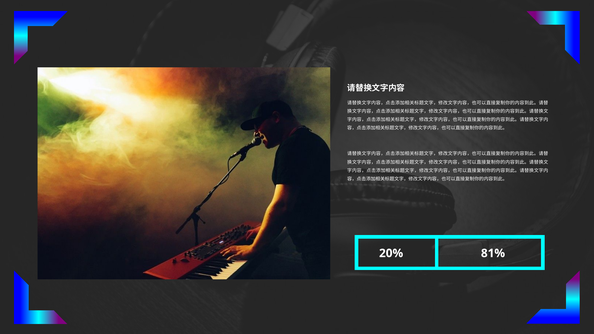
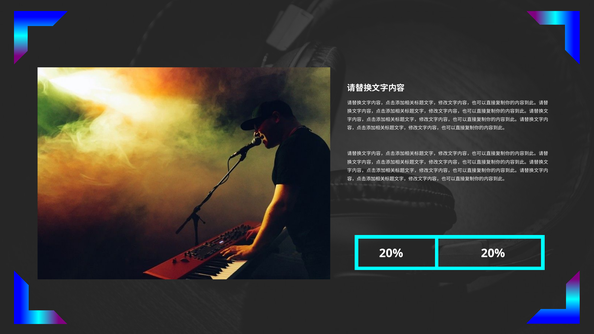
20% 81%: 81% -> 20%
